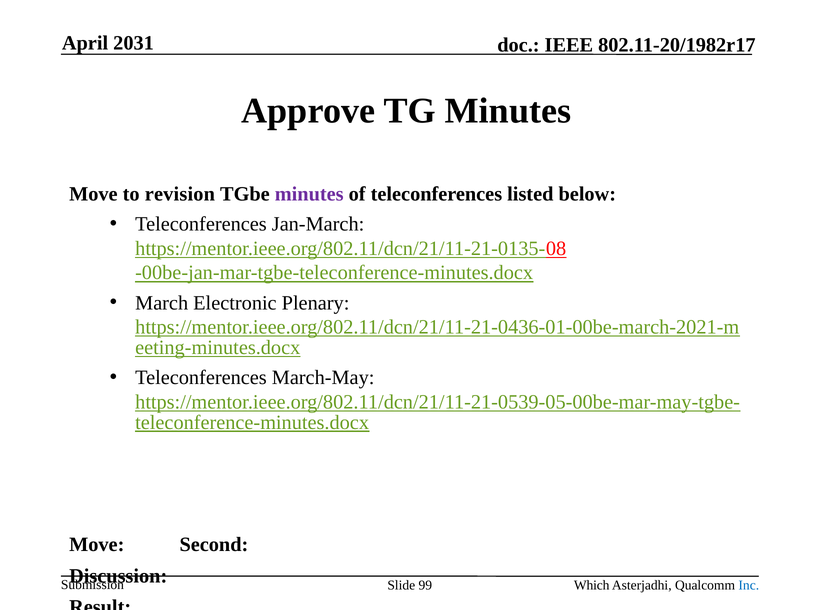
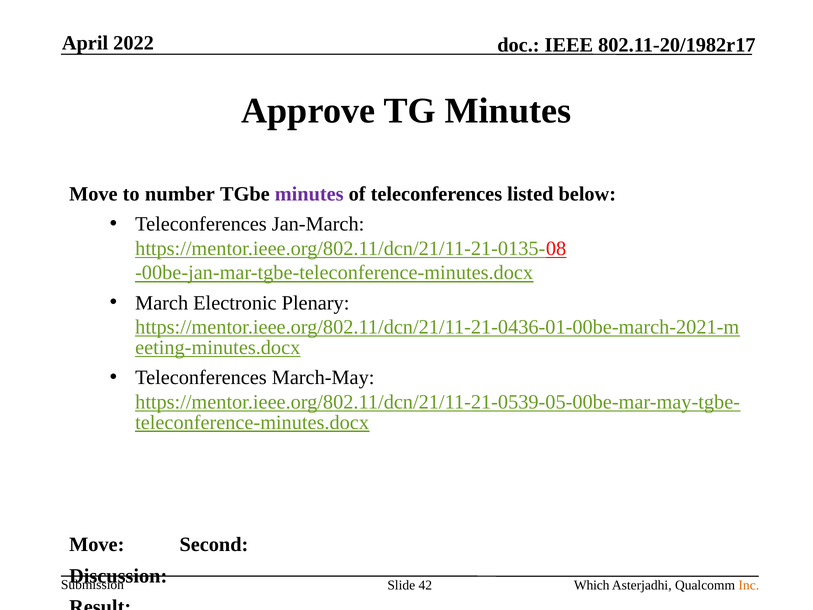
2031: 2031 -> 2022
revision: revision -> number
99: 99 -> 42
Inc colour: blue -> orange
